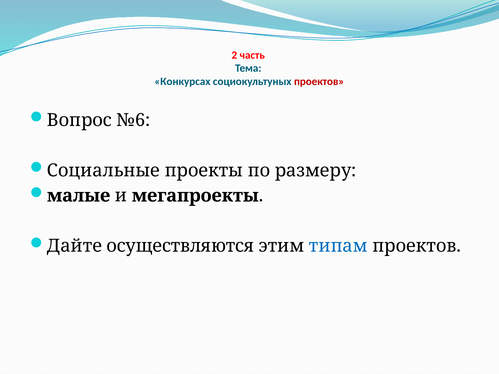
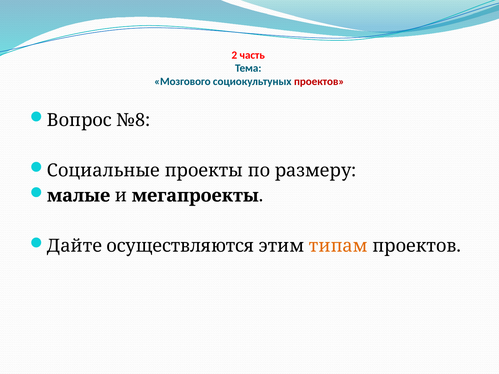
Конкурсах: Конкурсах -> Мозгового
№6: №6 -> №8
типам colour: blue -> orange
